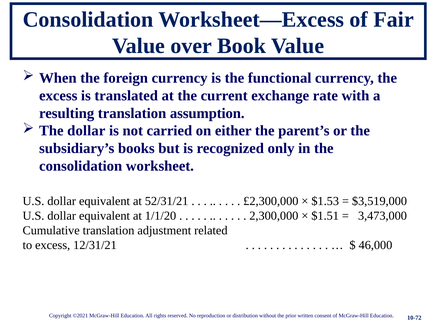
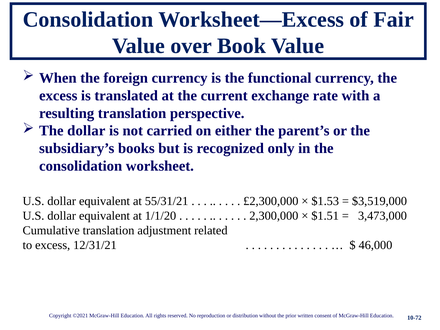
assumption: assumption -> perspective
52/31/21: 52/31/21 -> 55/31/21
